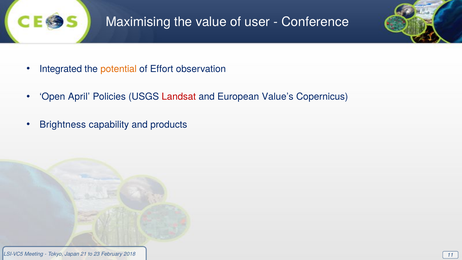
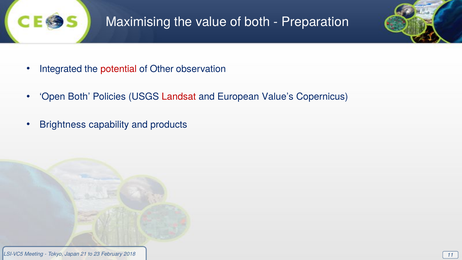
of user: user -> both
Conference: Conference -> Preparation
potential colour: orange -> red
Effort: Effort -> Other
Open April: April -> Both
